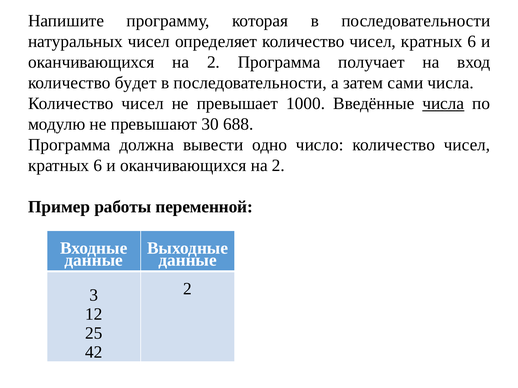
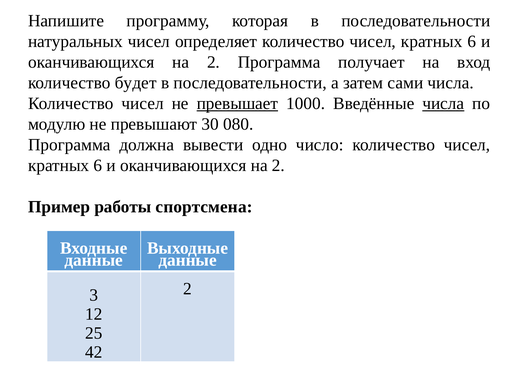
превышает underline: none -> present
688: 688 -> 080
переменной: переменной -> спортсмена
